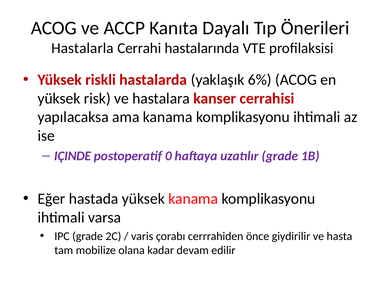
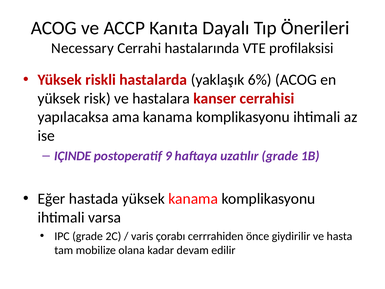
Hastalarla: Hastalarla -> Necessary
0: 0 -> 9
